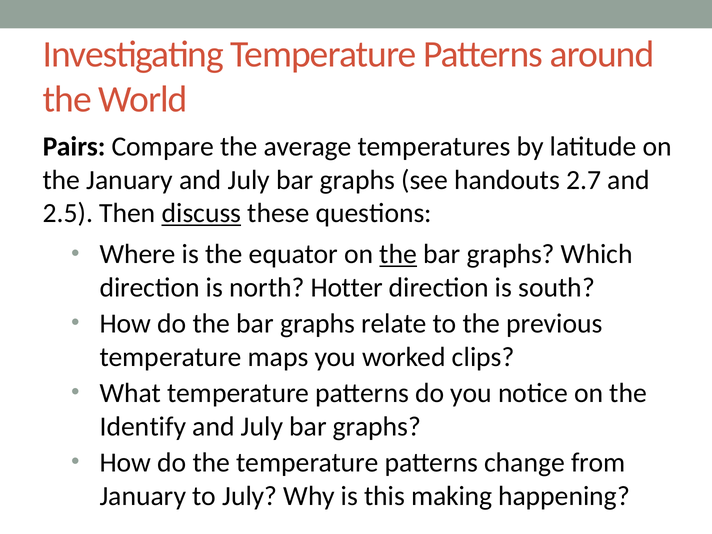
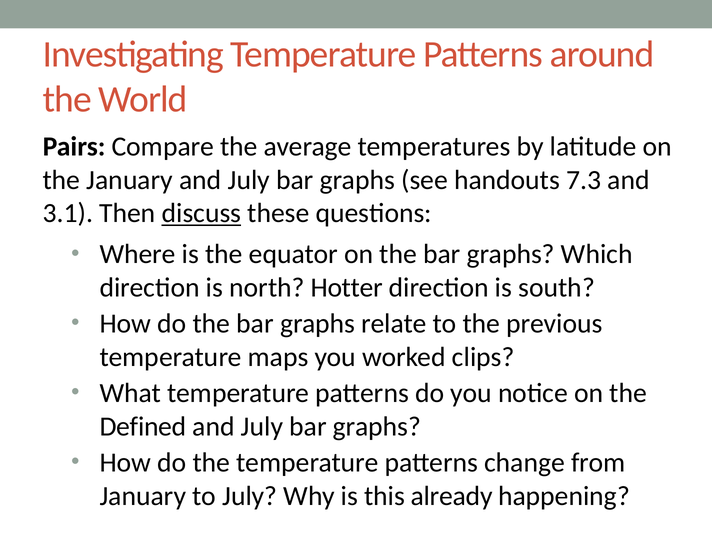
2.7: 2.7 -> 7.3
2.5: 2.5 -> 3.1
the at (398, 254) underline: present -> none
Identify: Identify -> Defined
making: making -> already
